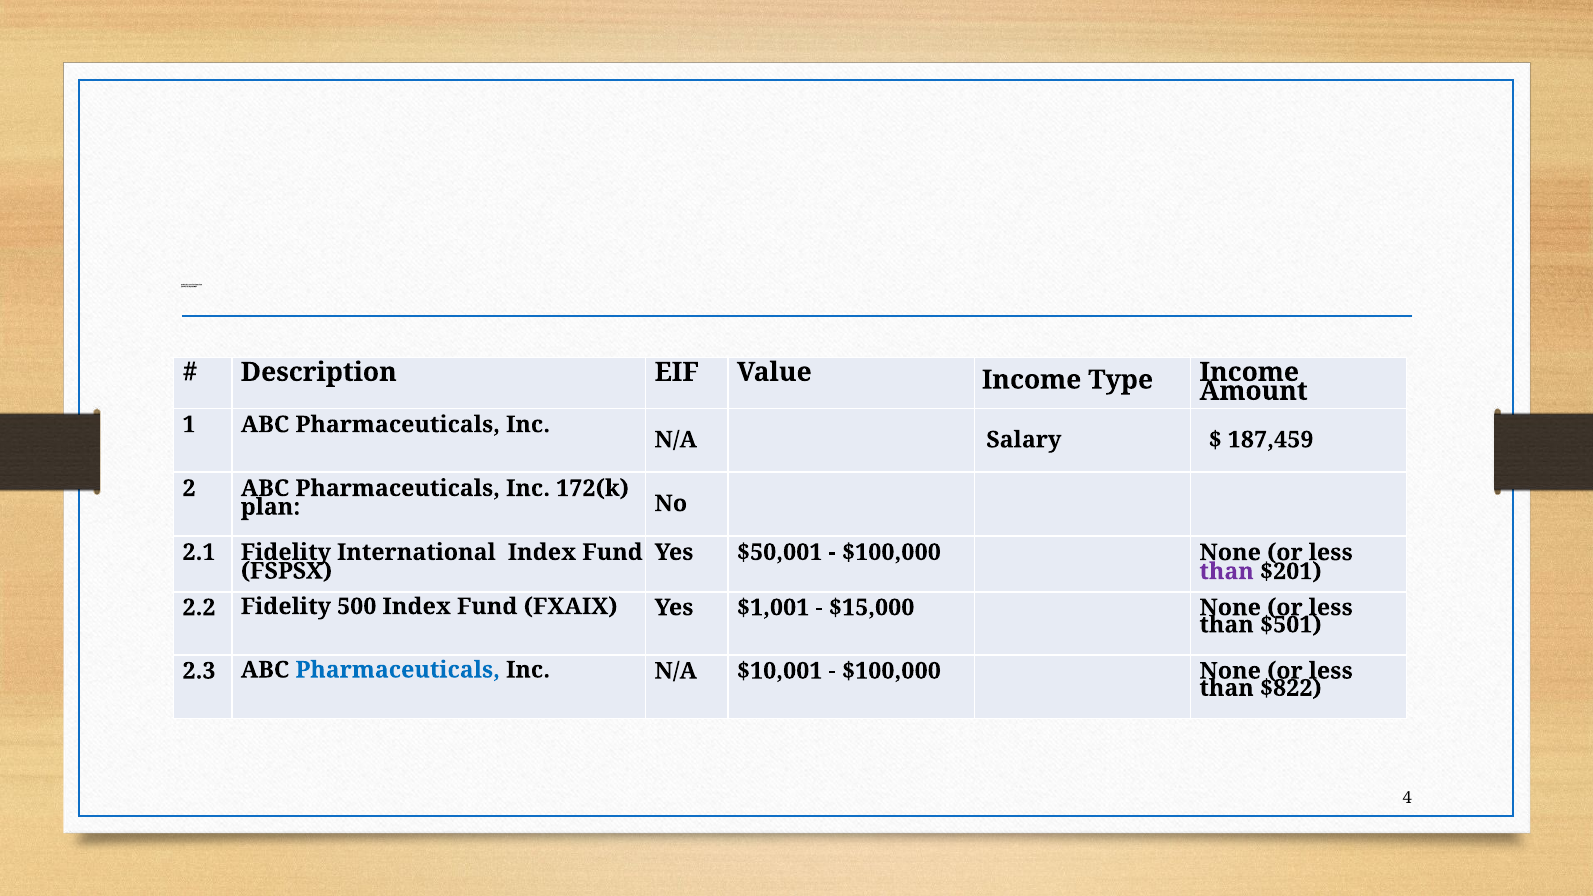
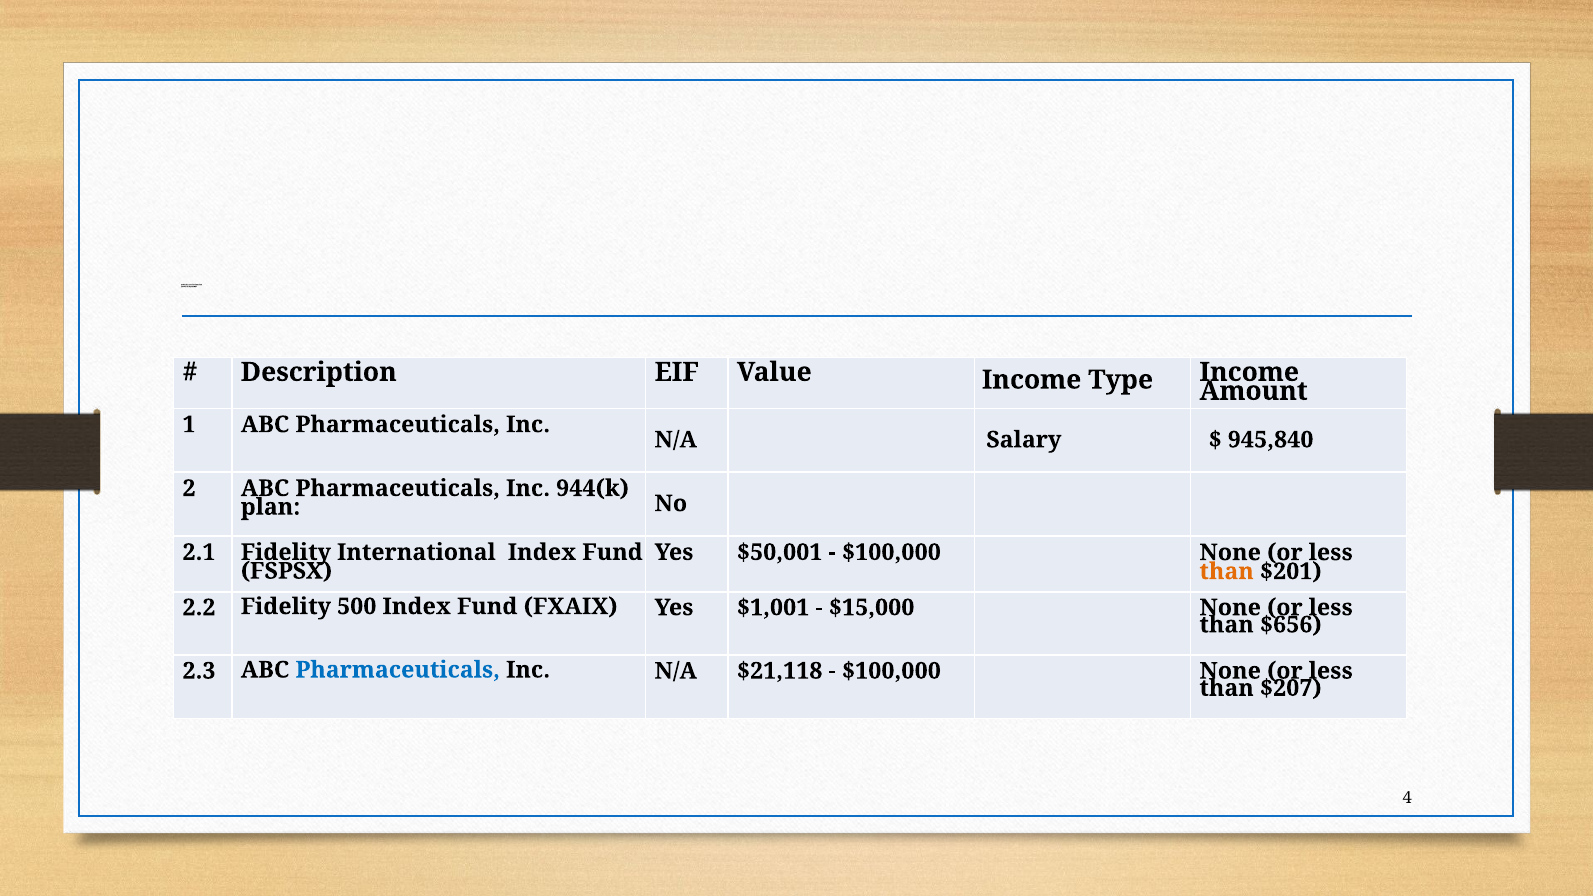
187,459: 187,459 -> 945,840
172(k: 172(k -> 944(k
than at (1227, 571) colour: purple -> orange
$501: $501 -> $656
$10,001: $10,001 -> $21,118
$822: $822 -> $207
